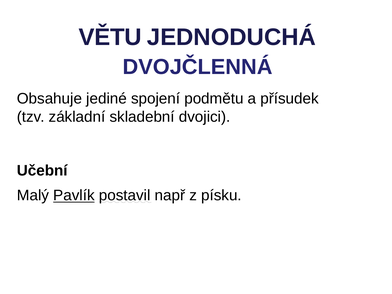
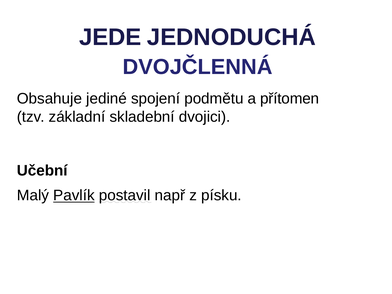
VĚTU: VĚTU -> JEDE
přísudek: přísudek -> přítomen
